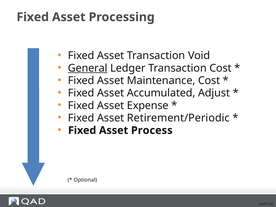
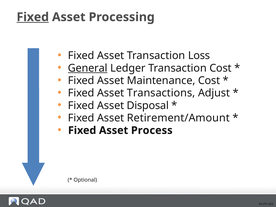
Fixed at (33, 17) underline: none -> present
Void: Void -> Loss
Accumulated: Accumulated -> Transactions
Expense: Expense -> Disposal
Retirement/Periodic: Retirement/Periodic -> Retirement/Amount
